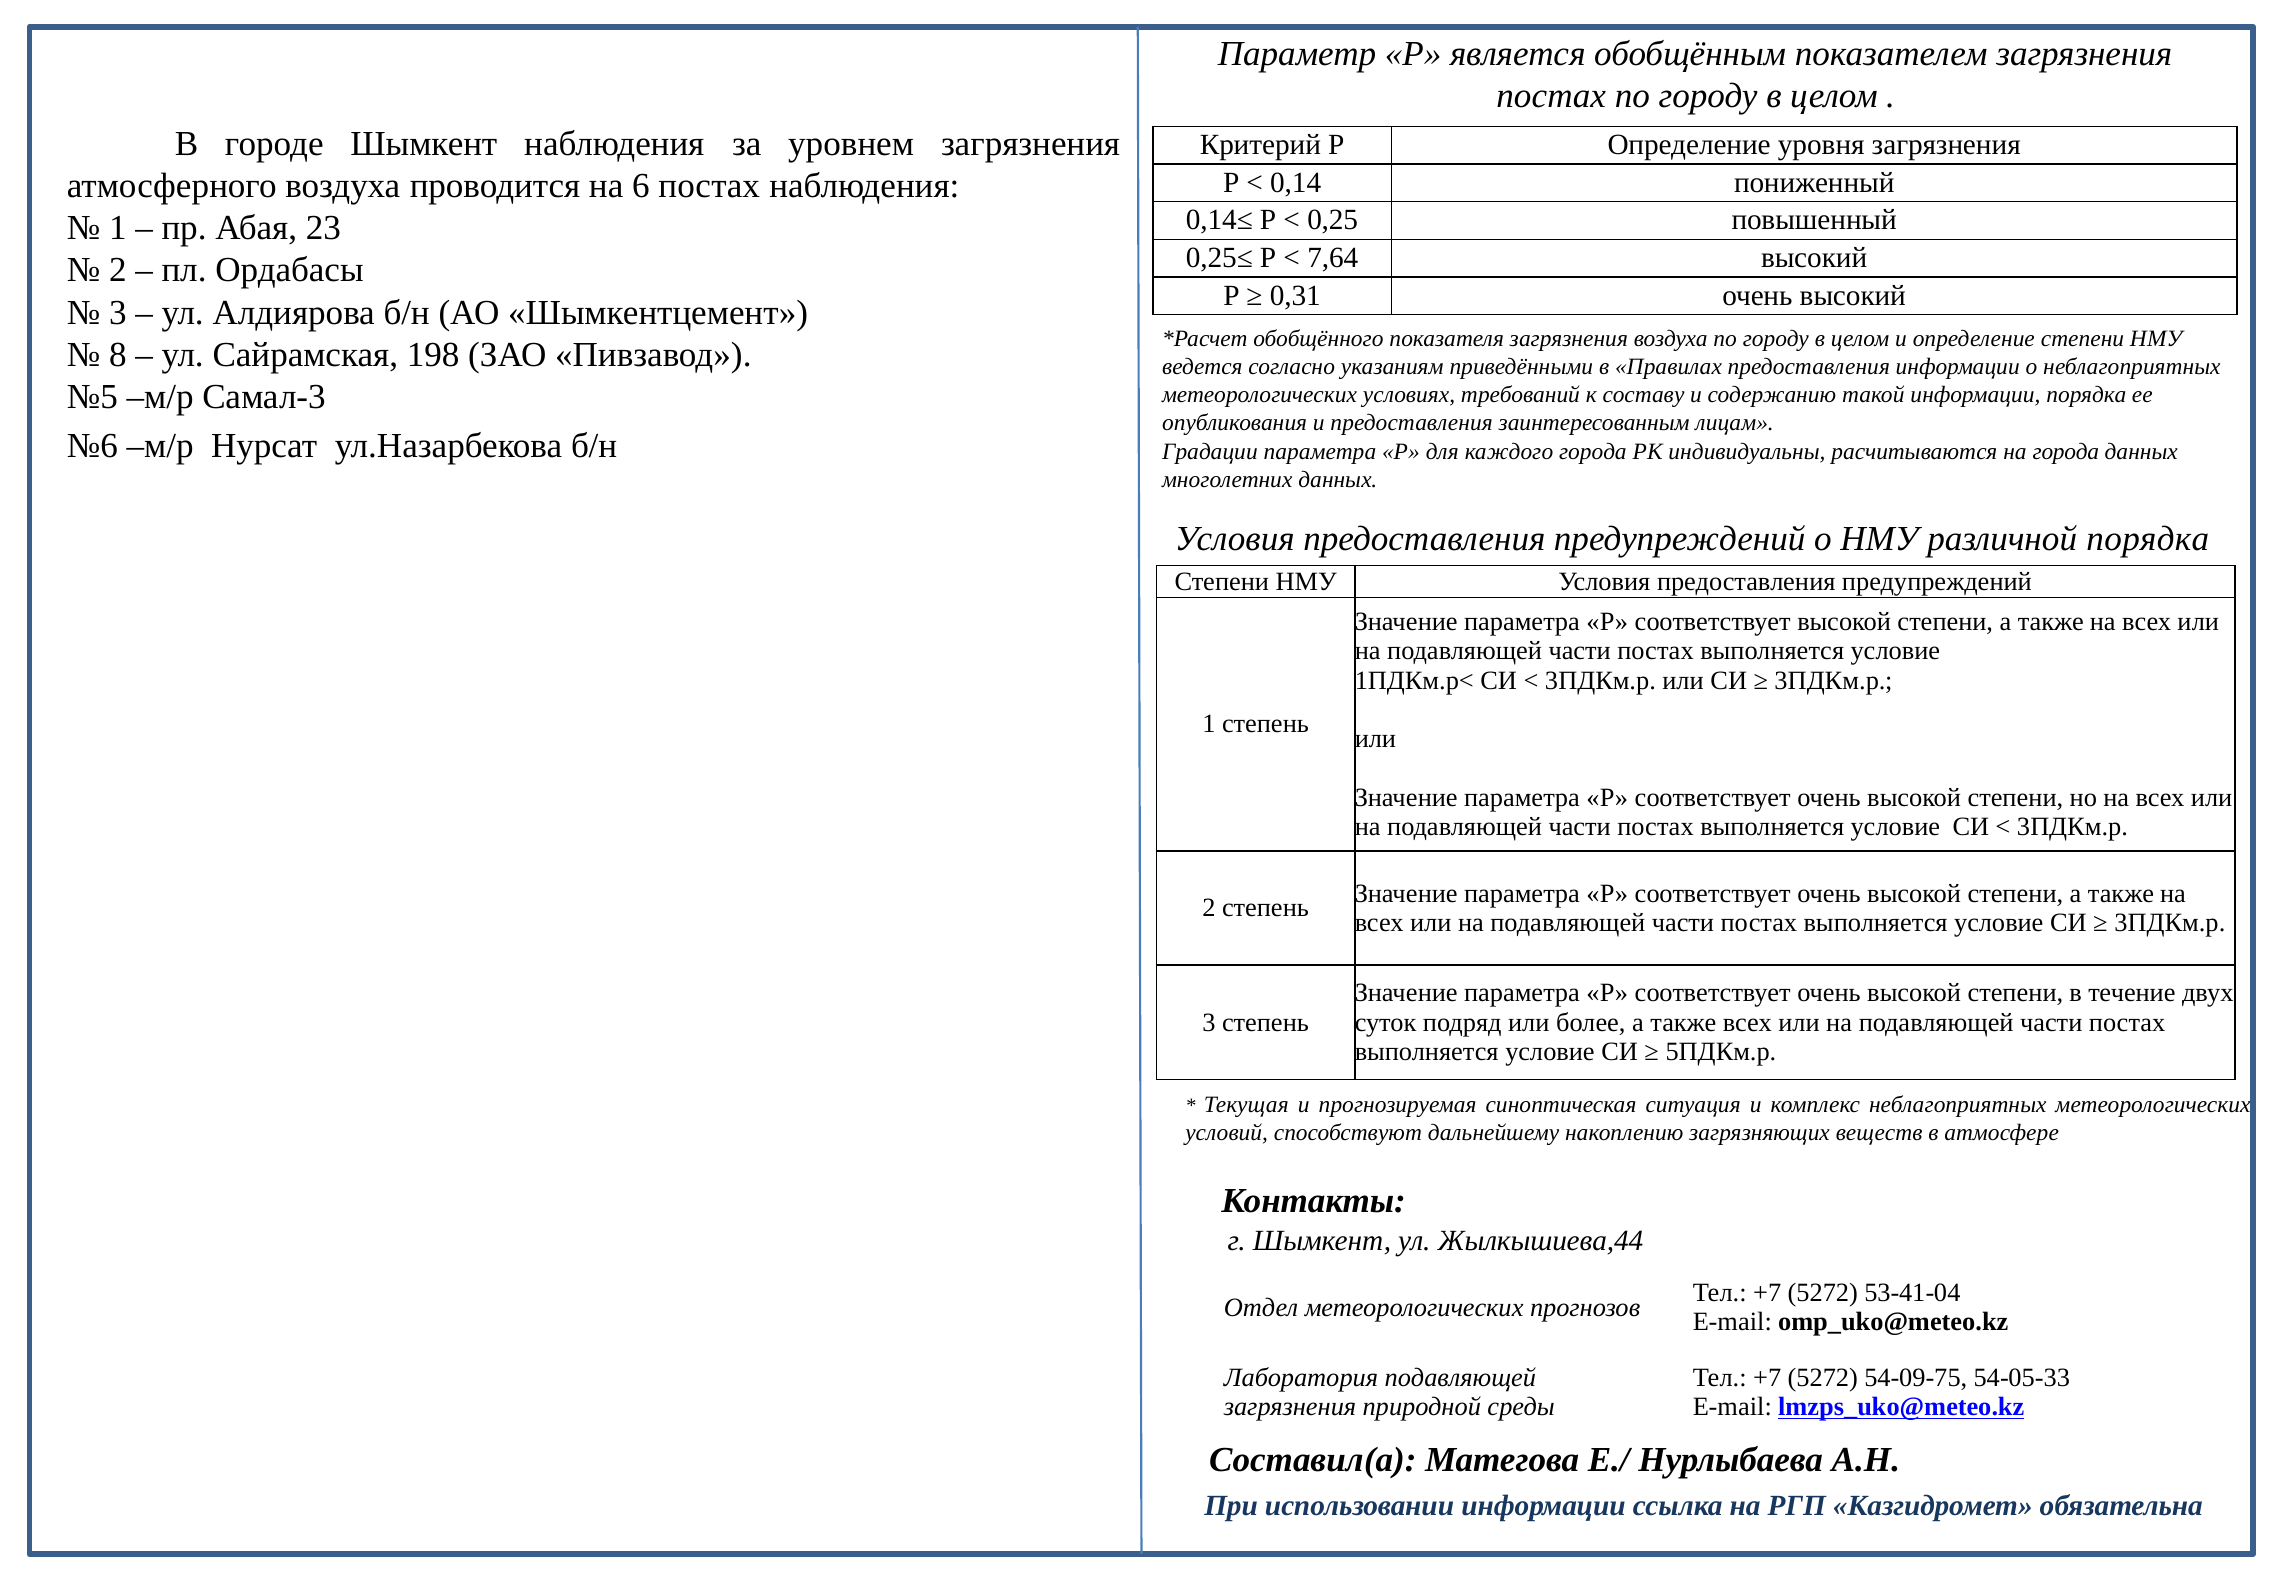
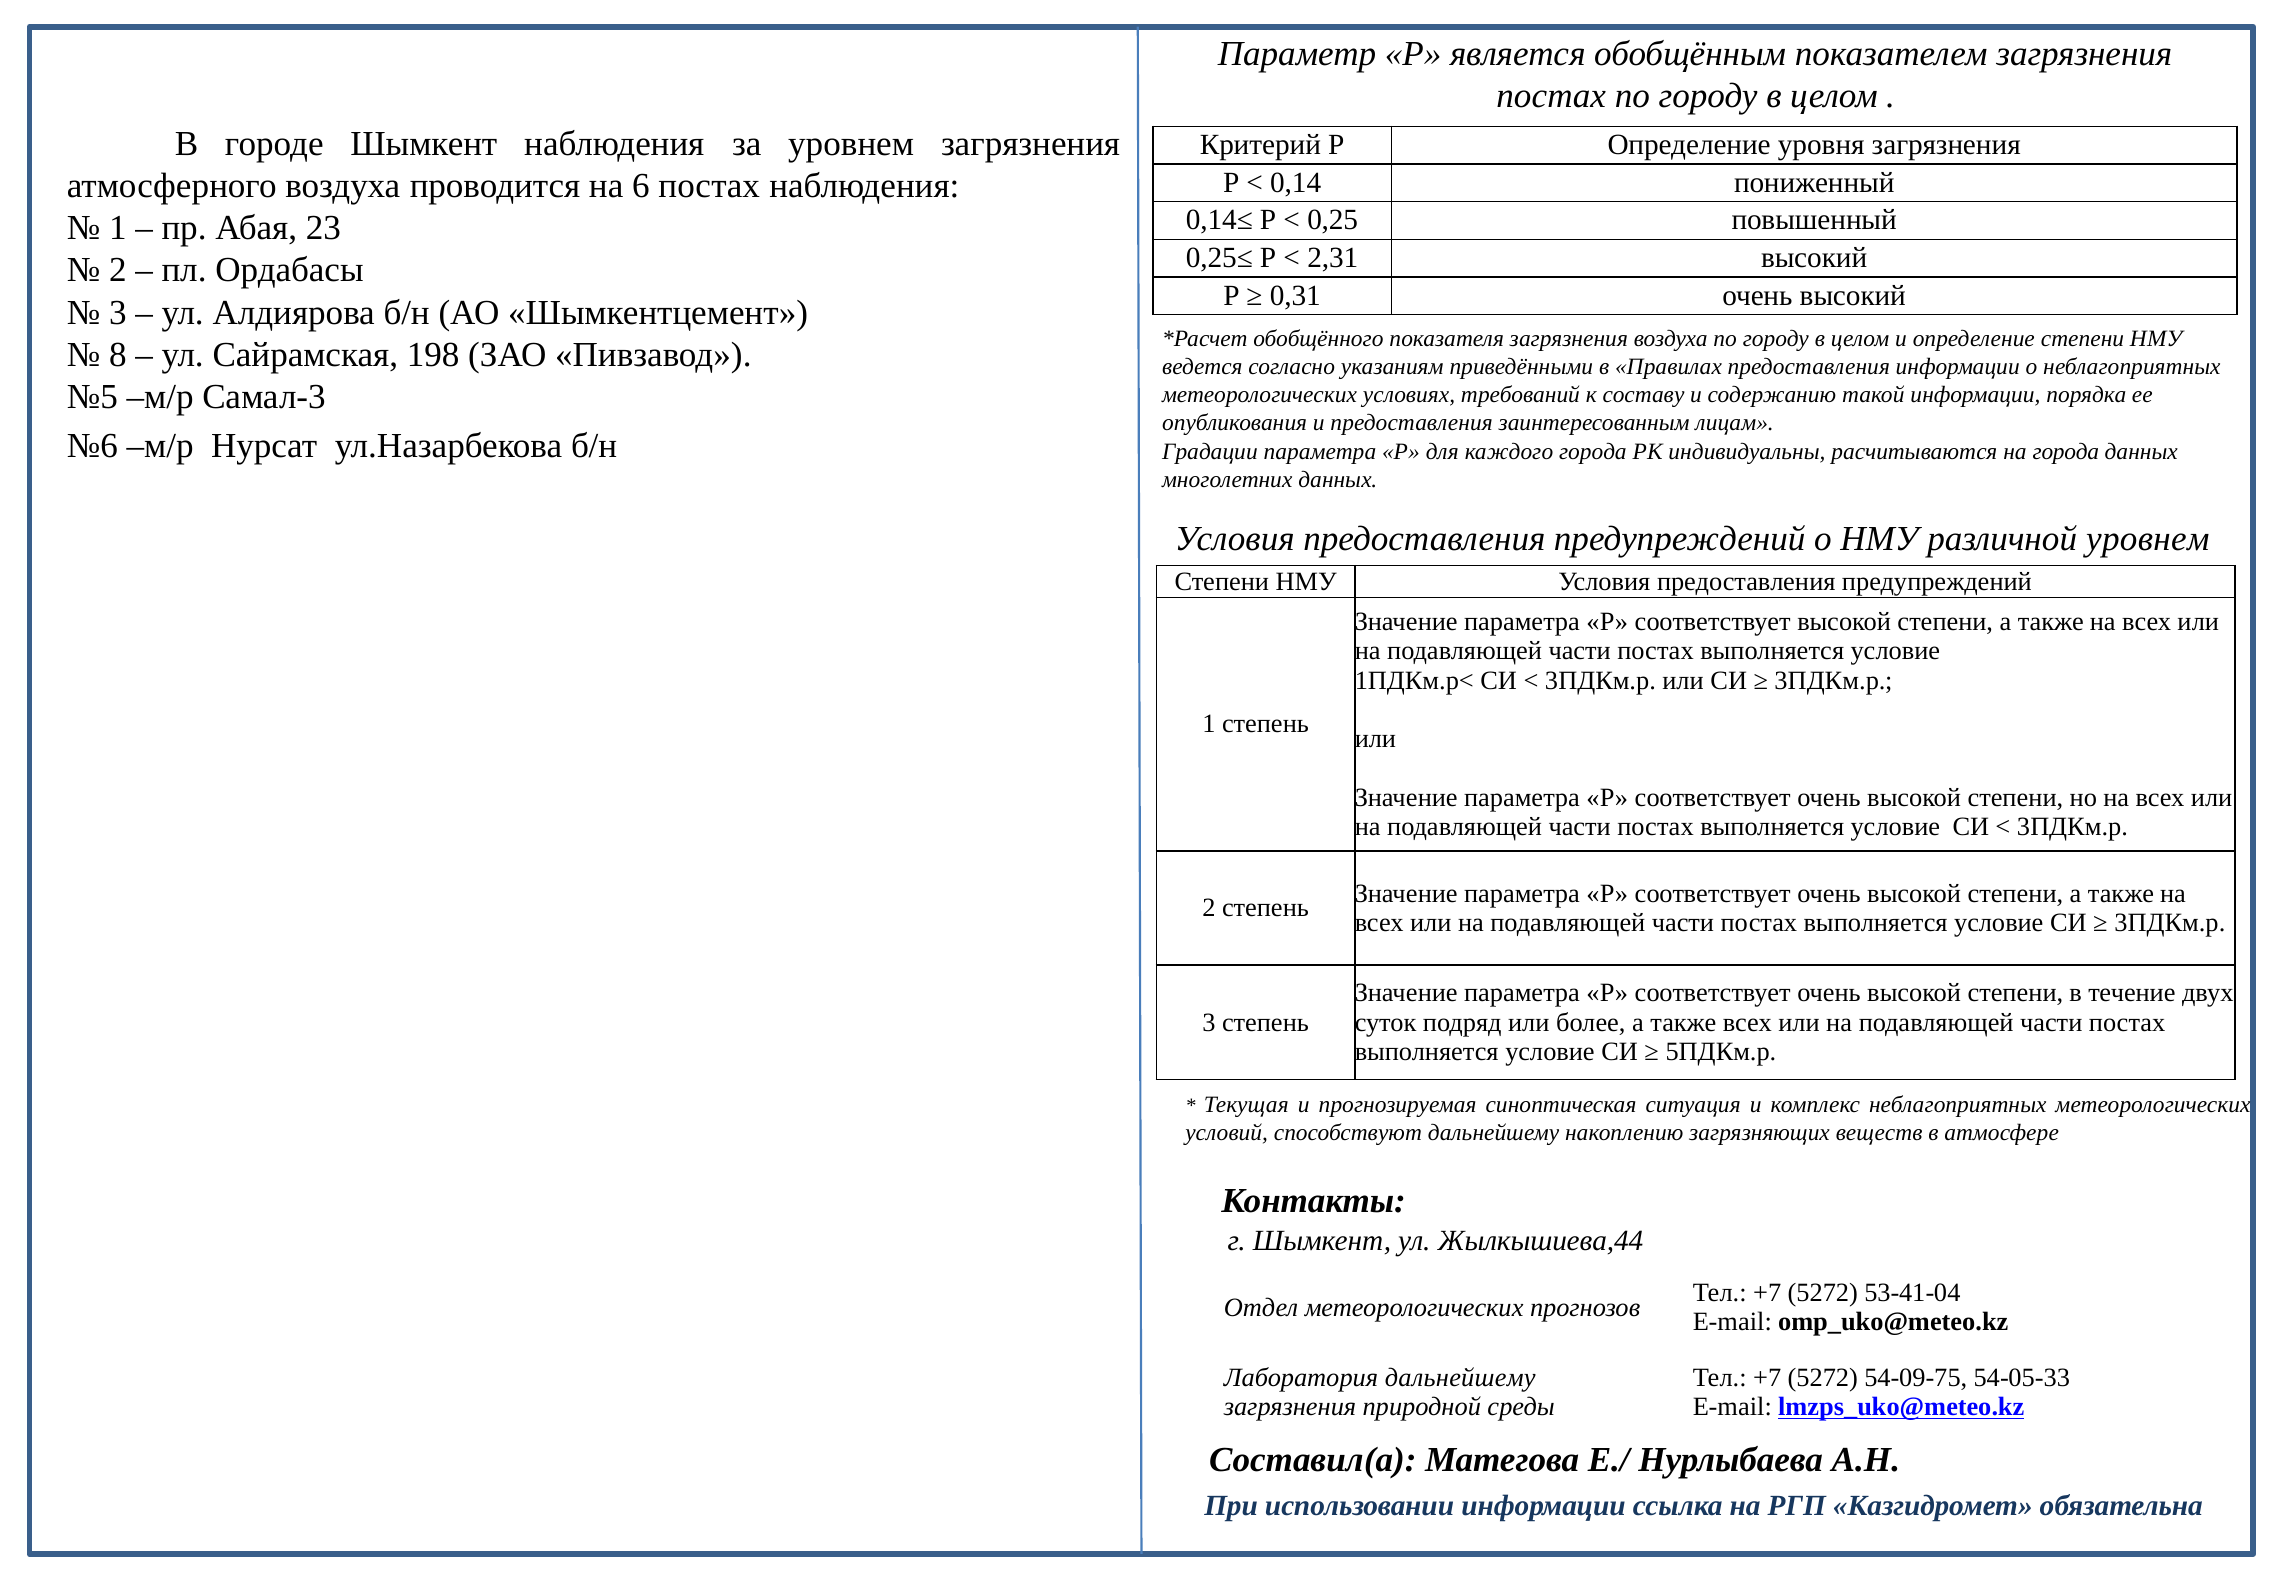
7,64: 7,64 -> 2,31
различной порядка: порядка -> уровнем
Лаборатория подавляющей: подавляющей -> дальнейшему
